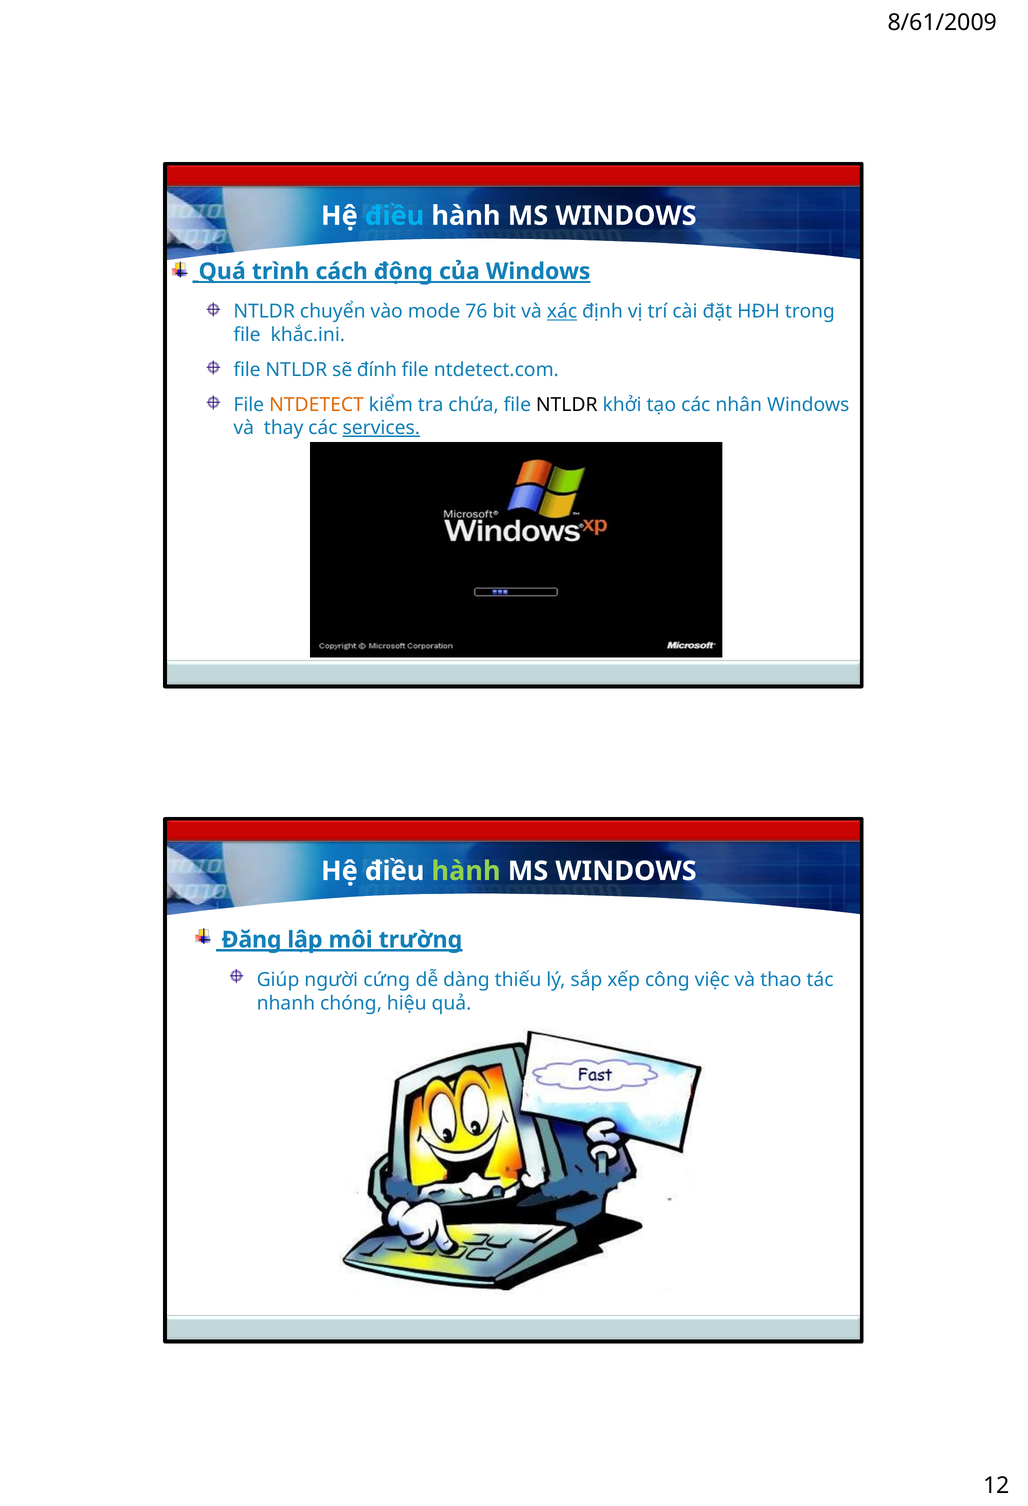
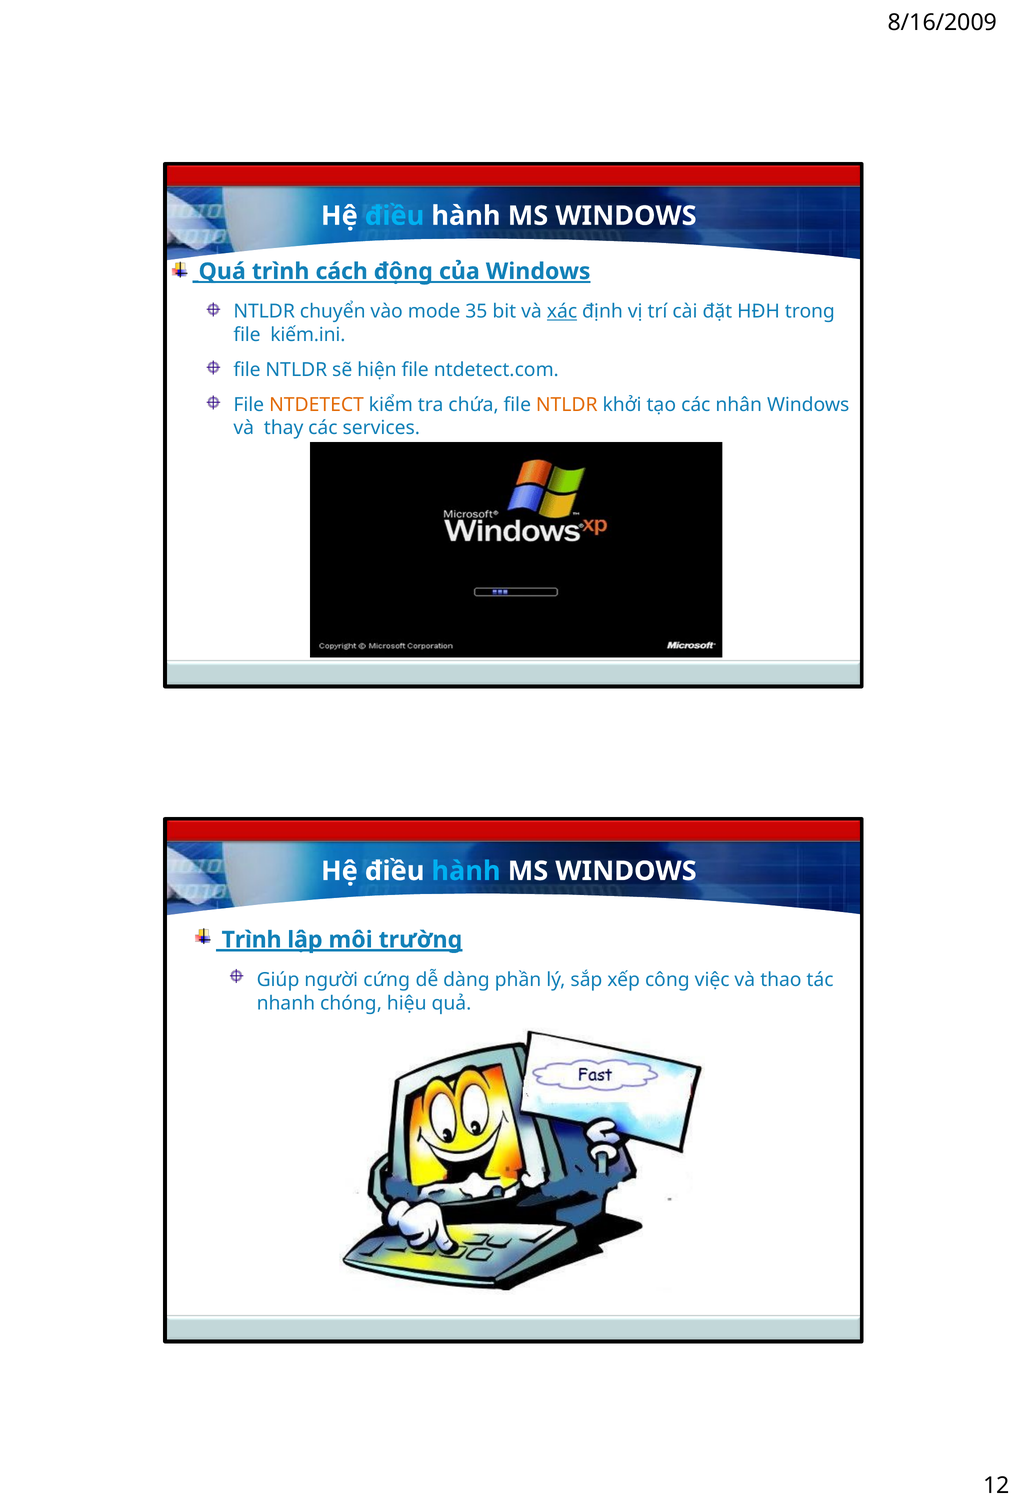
8/61/2009: 8/61/2009 -> 8/16/2009
76: 76 -> 35
khắc.ini: khắc.ini -> kiếm.ini
đính: đính -> hiện
NTLDR at (567, 404) colour: black -> orange
services underline: present -> none
hành at (466, 871) colour: light green -> light blue
Đăng at (252, 939): Đăng -> Trình
thiếu: thiếu -> phần
